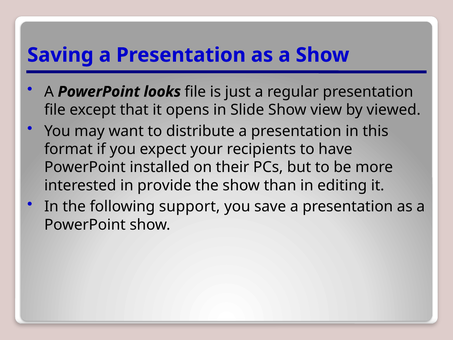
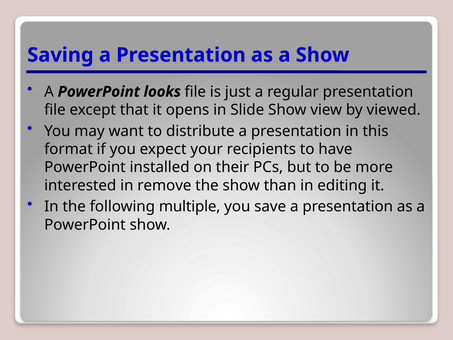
provide: provide -> remove
support: support -> multiple
